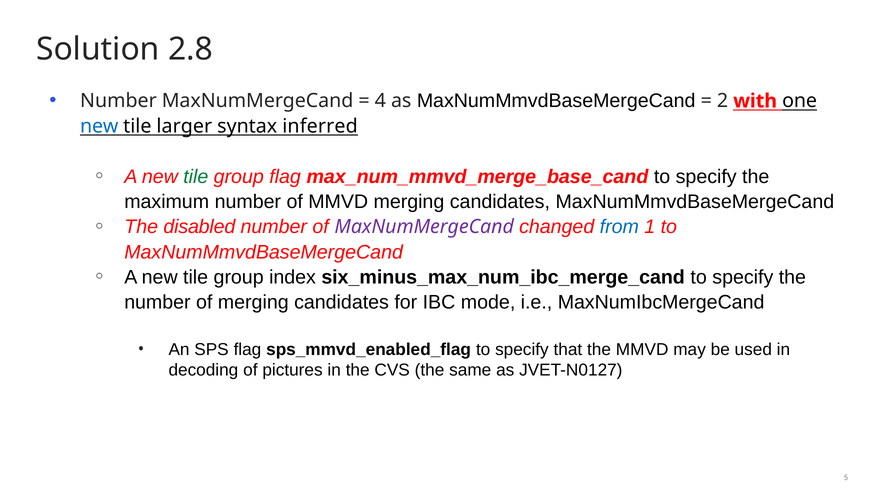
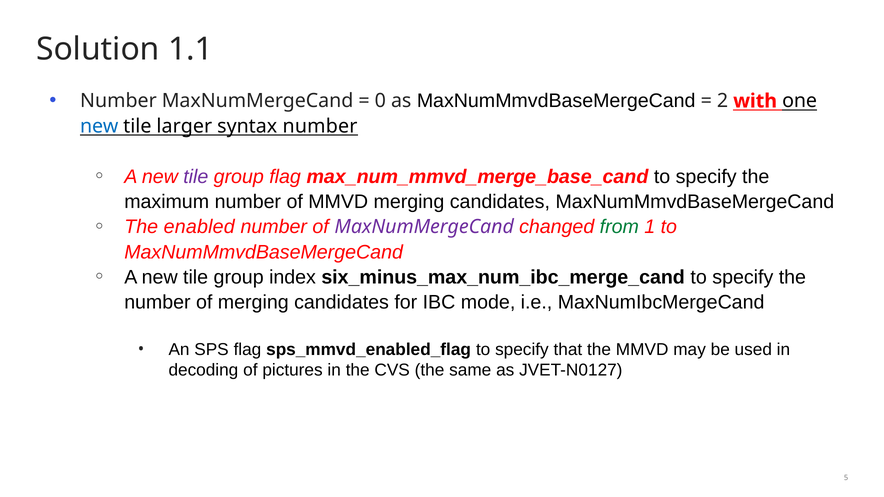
2.8: 2.8 -> 1.1
4: 4 -> 0
syntax inferred: inferred -> number
tile at (196, 177) colour: green -> purple
disabled: disabled -> enabled
from colour: blue -> green
